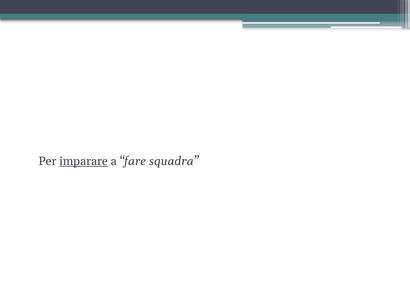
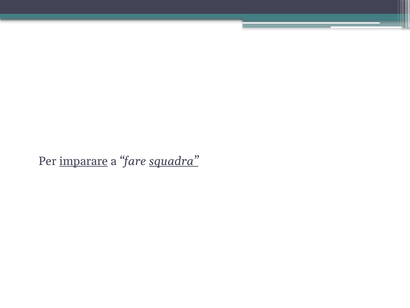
squadra underline: none -> present
